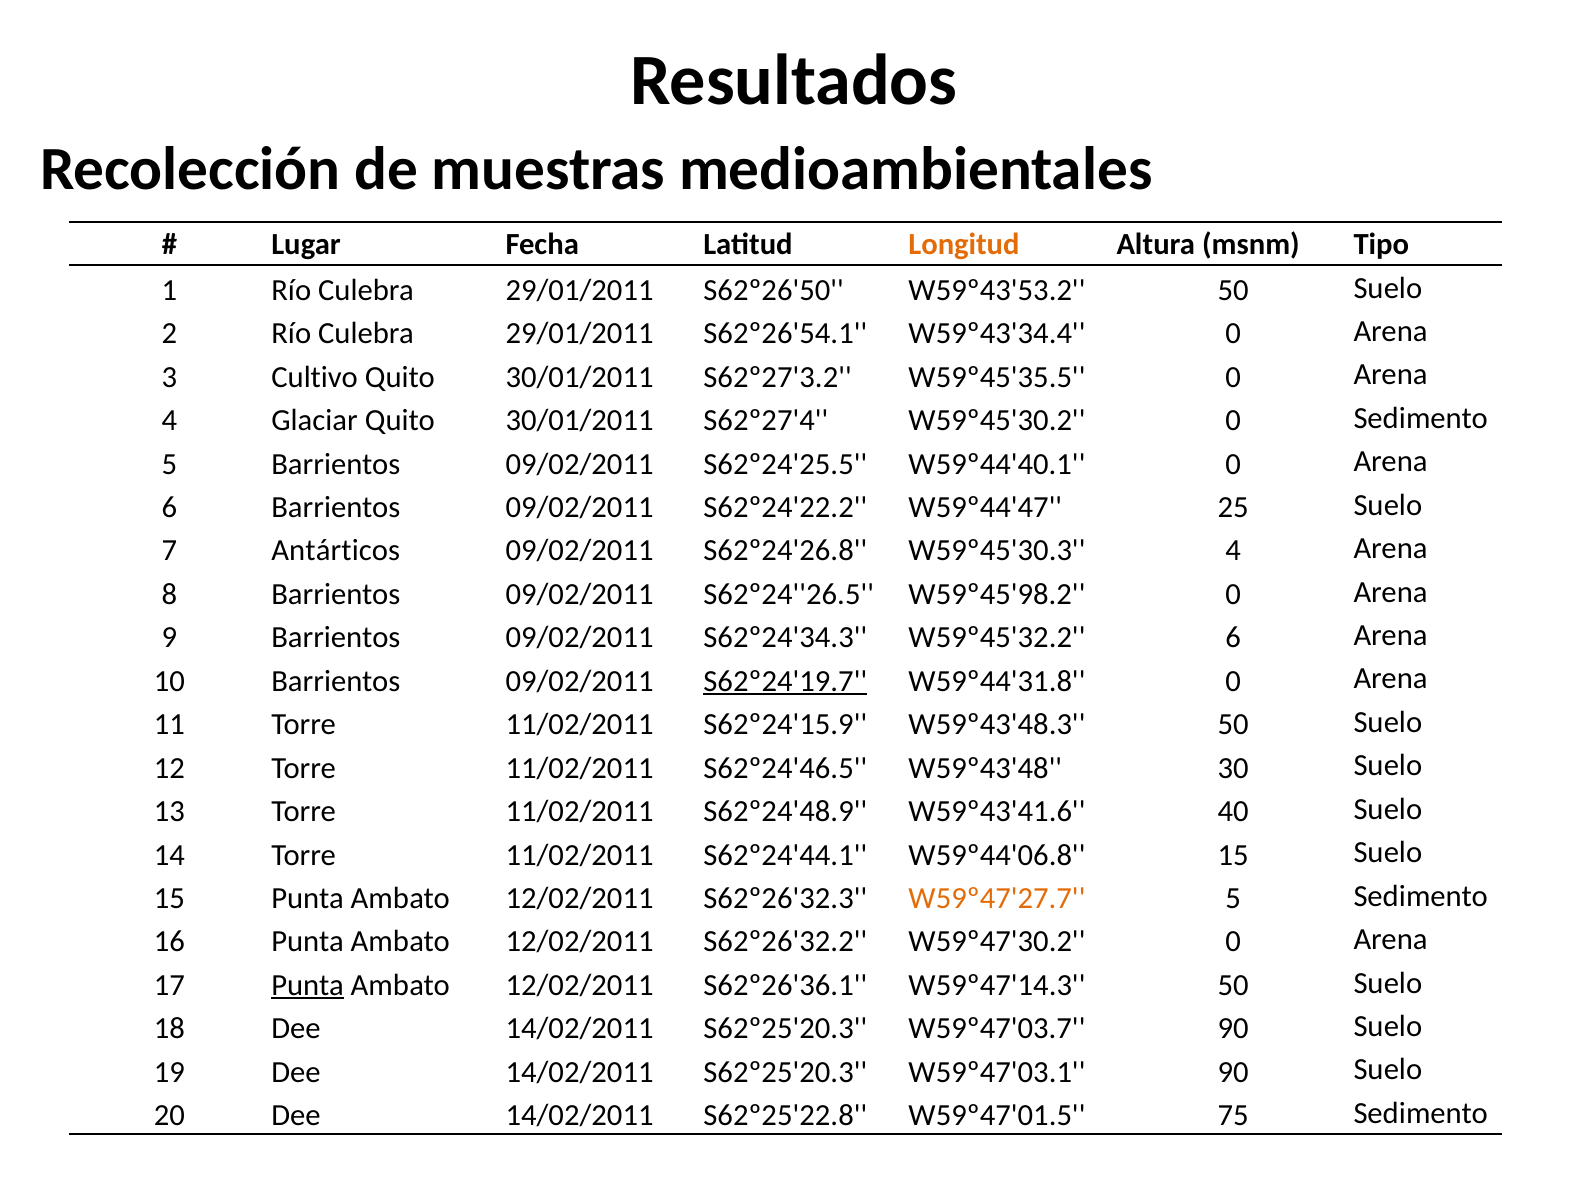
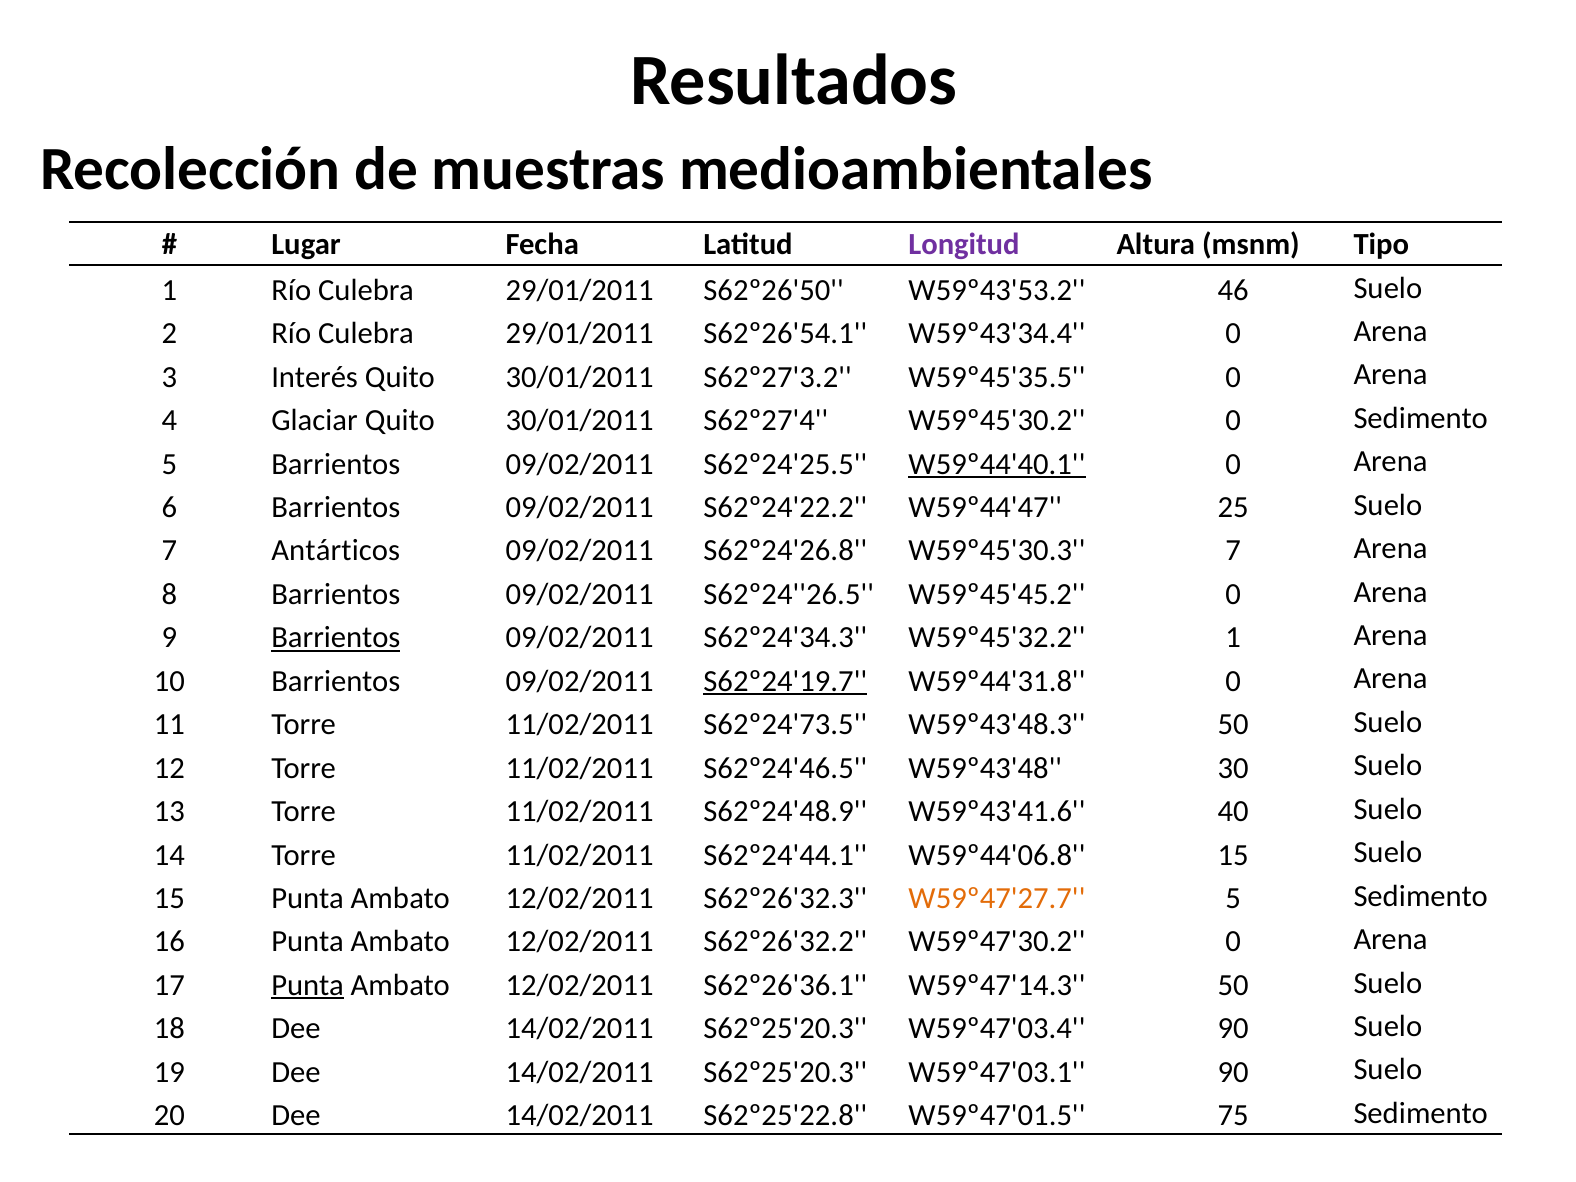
Longitud colour: orange -> purple
W59º43'53.2 50: 50 -> 46
Cultivo: Cultivo -> Interés
W59º44'40.1 underline: none -> present
W59º45'30.3 4: 4 -> 7
W59º45'98.2: W59º45'98.2 -> W59º45'45.2
Barrientos at (336, 638) underline: none -> present
W59º45'32.2 6: 6 -> 1
S62º24'15.9: S62º24'15.9 -> S62º24'73.5
W59º47'03.7: W59º47'03.7 -> W59º47'03.4
